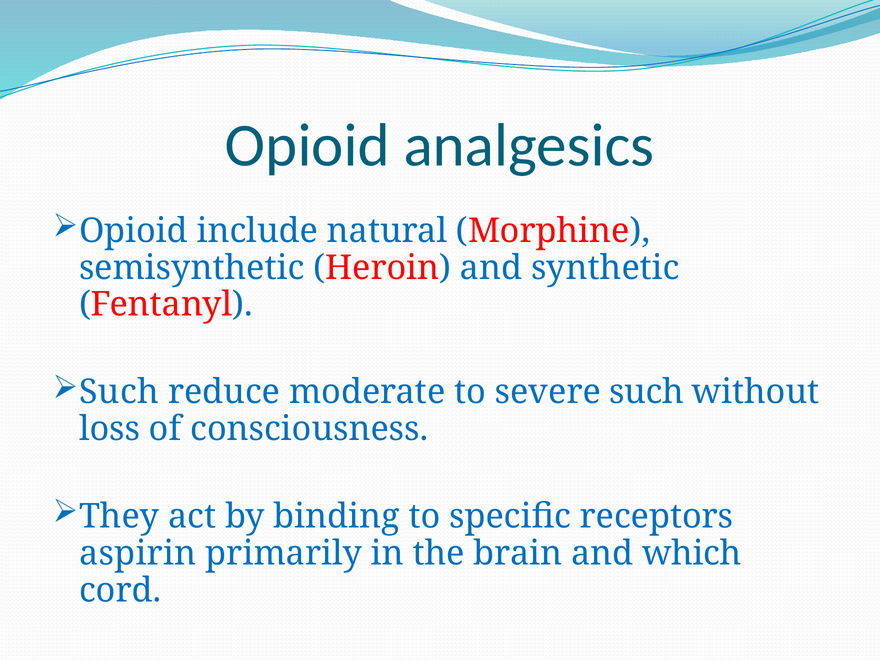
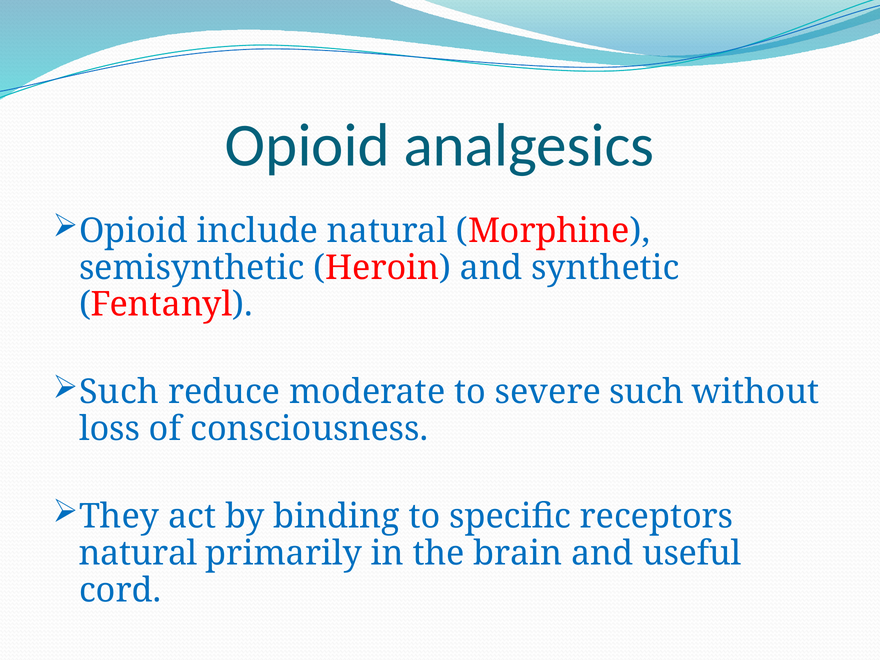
aspirin at (138, 553): aspirin -> natural
which: which -> useful
